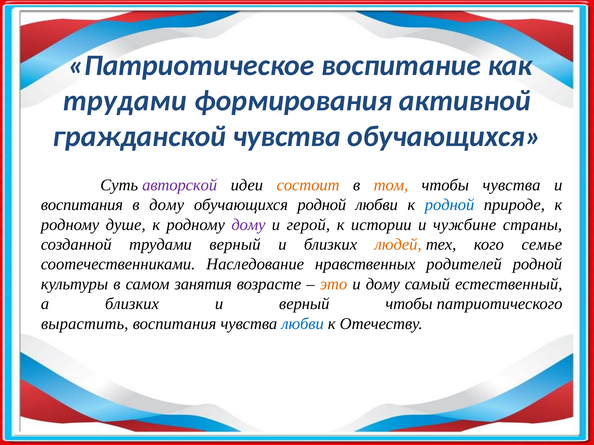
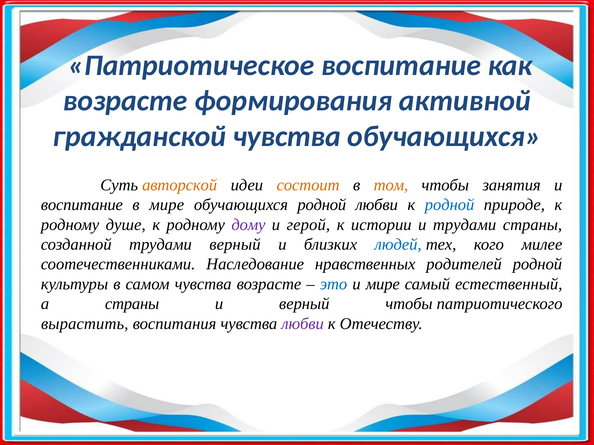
трудами at (125, 101): трудами -> возрасте
авторской colour: purple -> orange
чтобы чувства: чувства -> занятия
воспитания at (82, 205): воспитания -> воспитание
в дому: дому -> мире
и чужбине: чужбине -> трудами
людей colour: orange -> blue
семье: семье -> милее
самом занятия: занятия -> чувства
это colour: orange -> blue
и дому: дому -> мире
а близких: близких -> страны
любви at (303, 324) colour: blue -> purple
